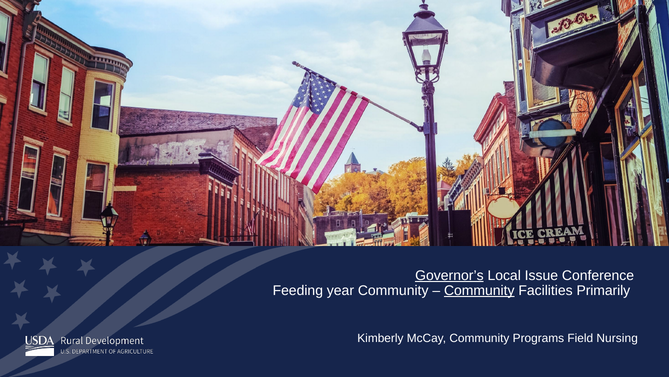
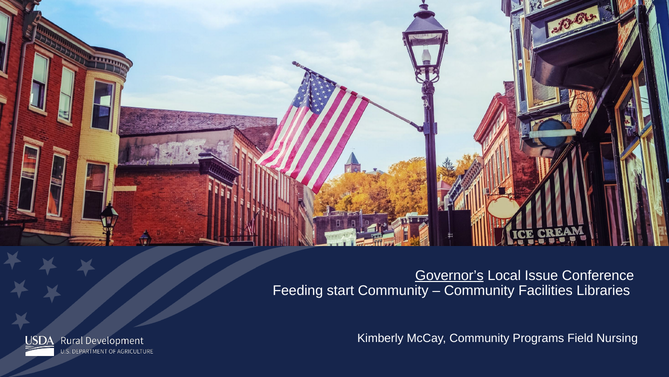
year: year -> start
Community at (479, 290) underline: present -> none
Primarily: Primarily -> Libraries
